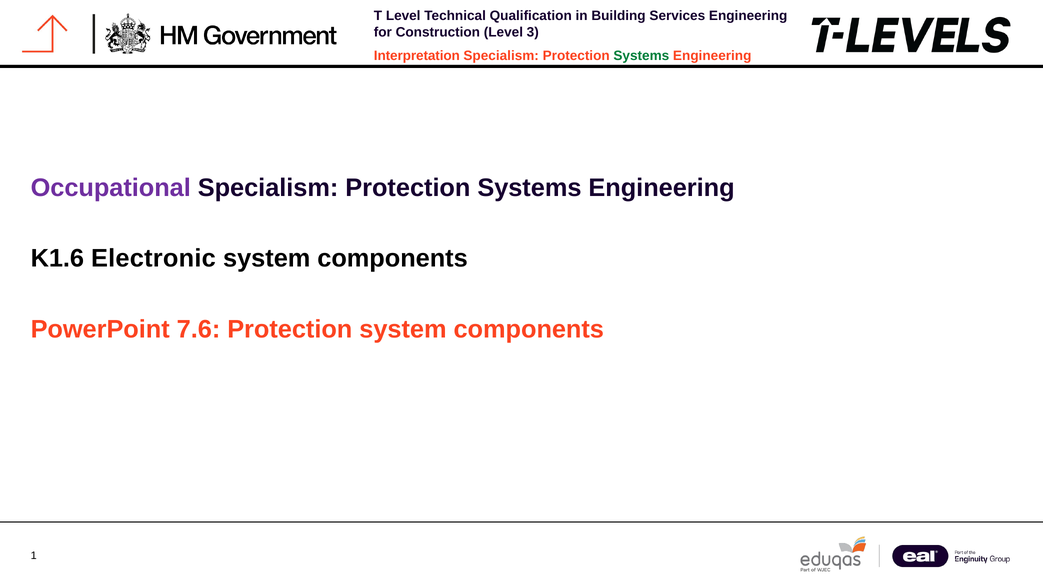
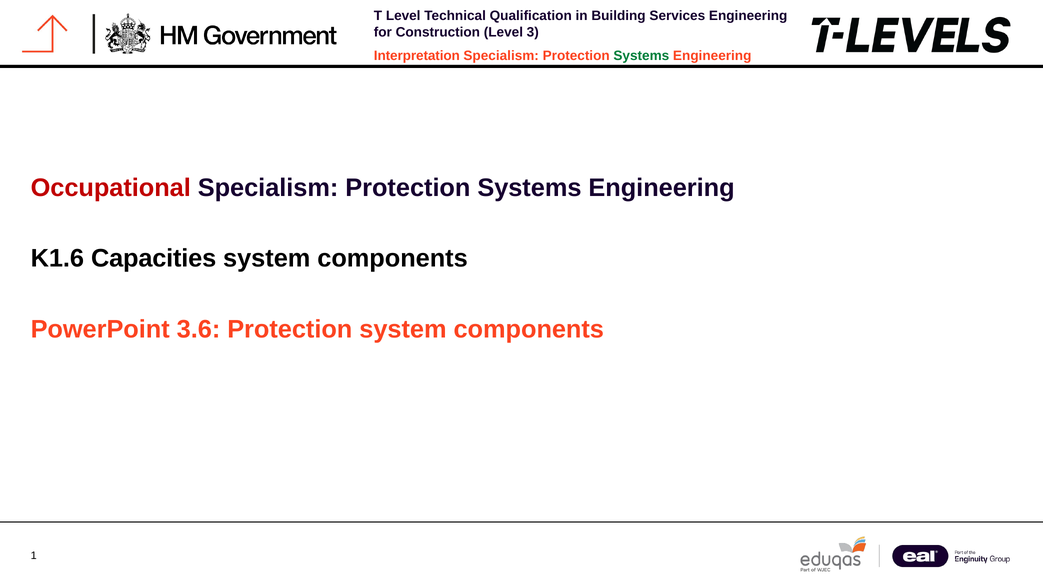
Occupational colour: purple -> red
Electronic: Electronic -> Capacities
7.6: 7.6 -> 3.6
